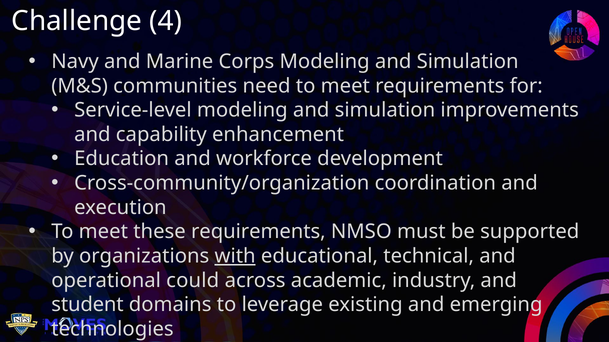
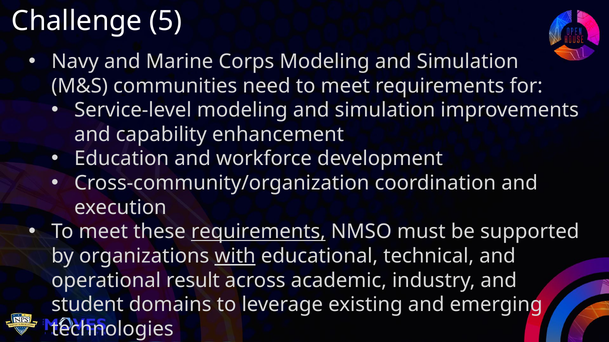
4: 4 -> 5
requirements at (258, 232) underline: none -> present
could: could -> result
